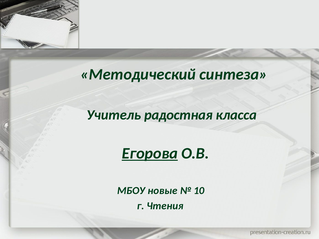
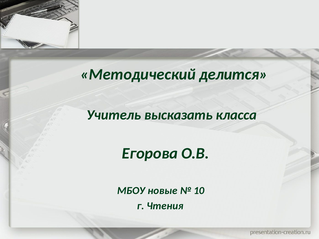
синтеза: синтеза -> делится
радостная: радостная -> высказать
Егорова underline: present -> none
